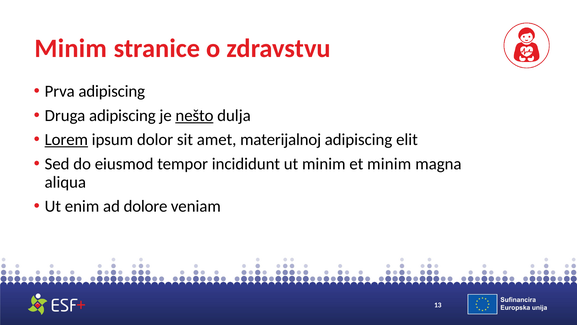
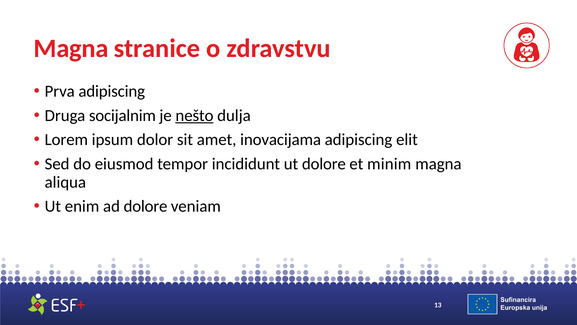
Minim at (71, 48): Minim -> Magna
Druga adipiscing: adipiscing -> socijalnim
Lorem underline: present -> none
materijalnoj: materijalnoj -> inovacijama
ut minim: minim -> dolore
